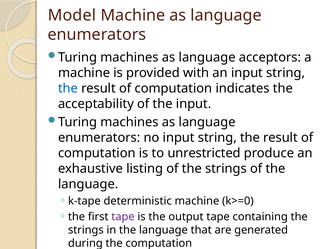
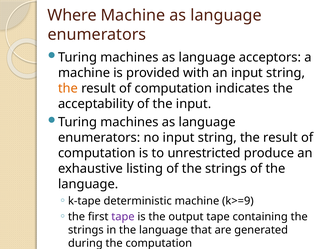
Model: Model -> Where
the at (68, 88) colour: blue -> orange
k>=0: k>=0 -> k>=9
